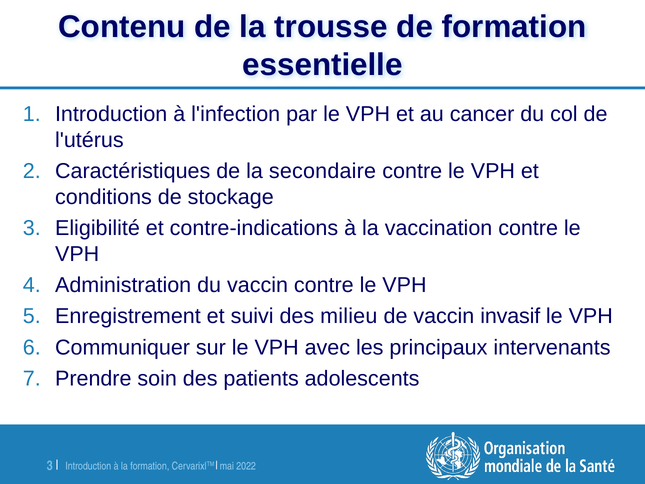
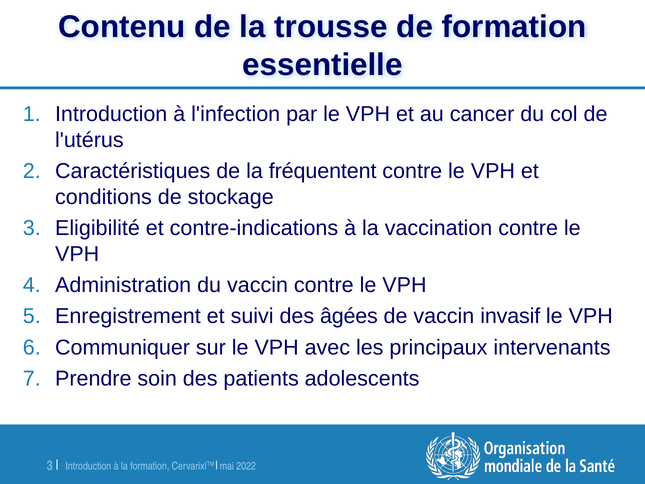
secondaire: secondaire -> fréquentent
milieu: milieu -> âgées
